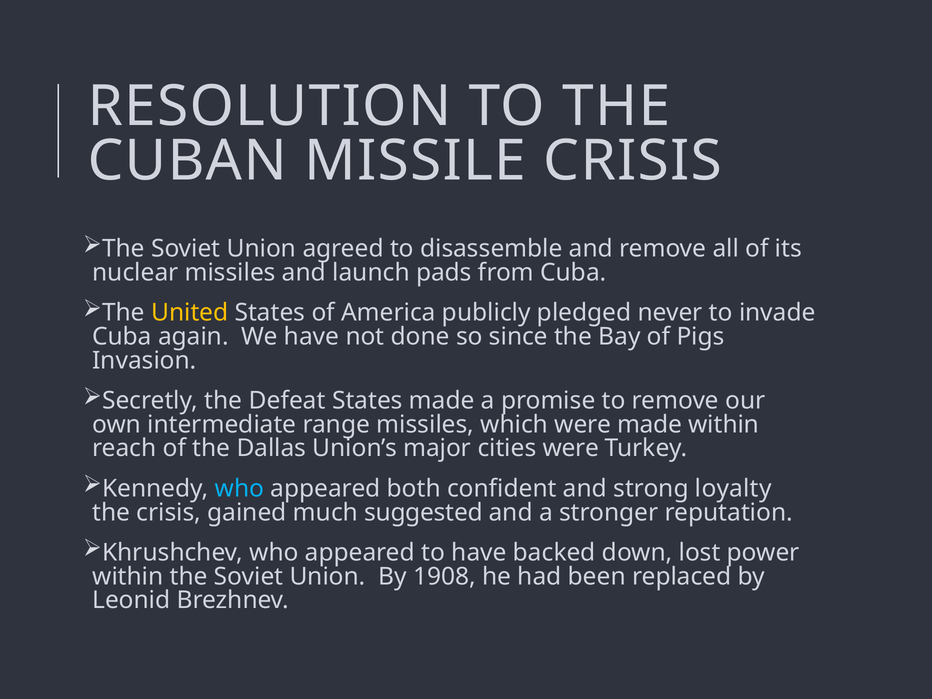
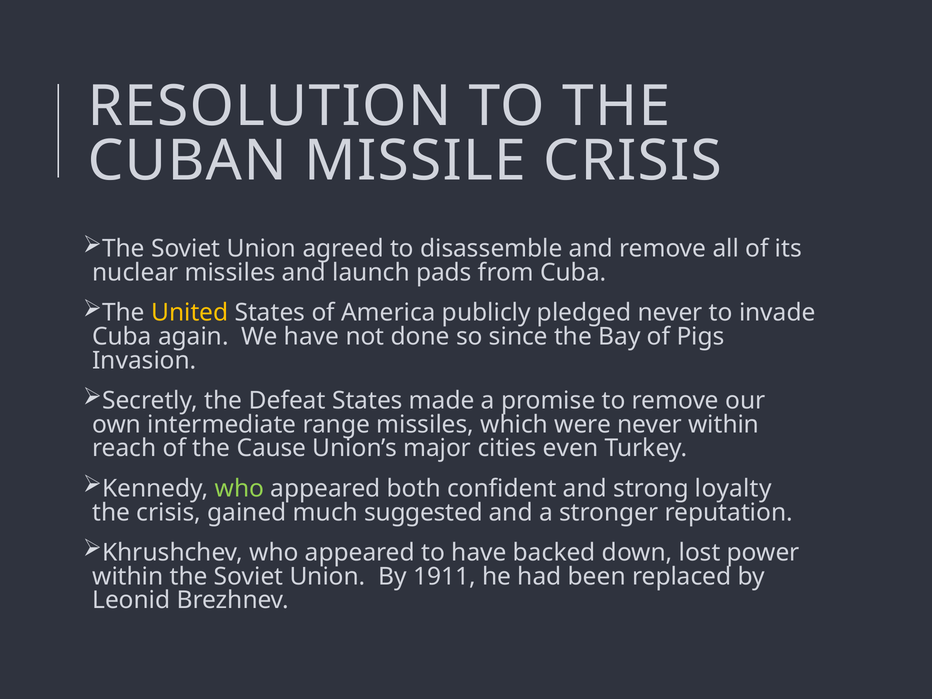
were made: made -> never
Dallas: Dallas -> Cause
cities were: were -> even
who at (239, 489) colour: light blue -> light green
1908: 1908 -> 1911
